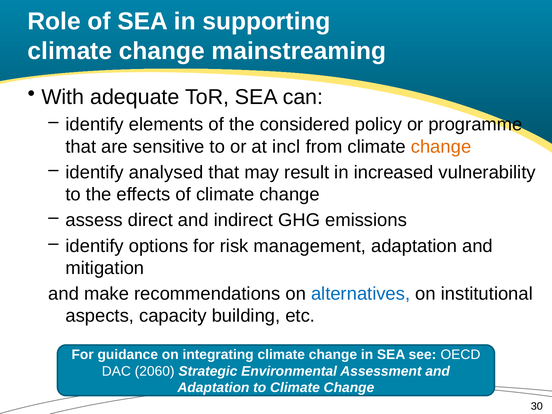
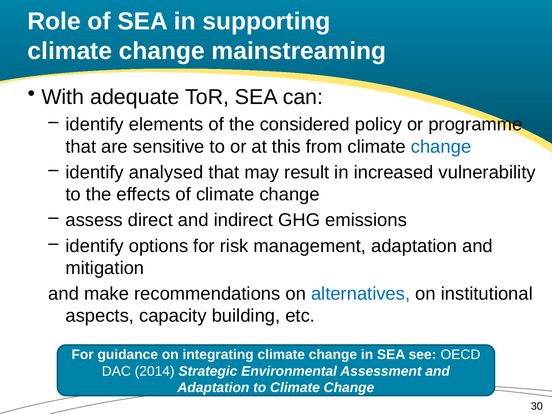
incl: incl -> this
change at (441, 147) colour: orange -> blue
2060: 2060 -> 2014
